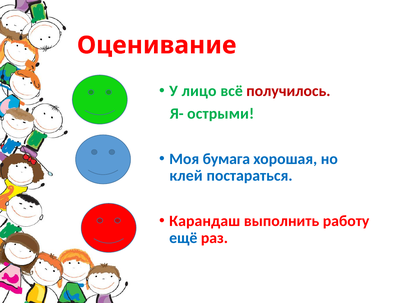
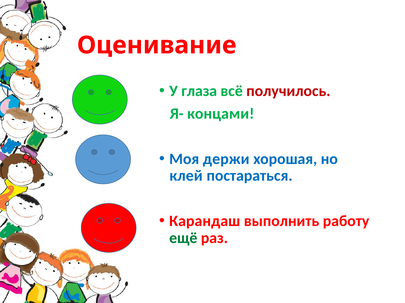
лицо: лицо -> глаза
острыми: острыми -> концами
бумага: бумага -> держи
ещё colour: blue -> green
